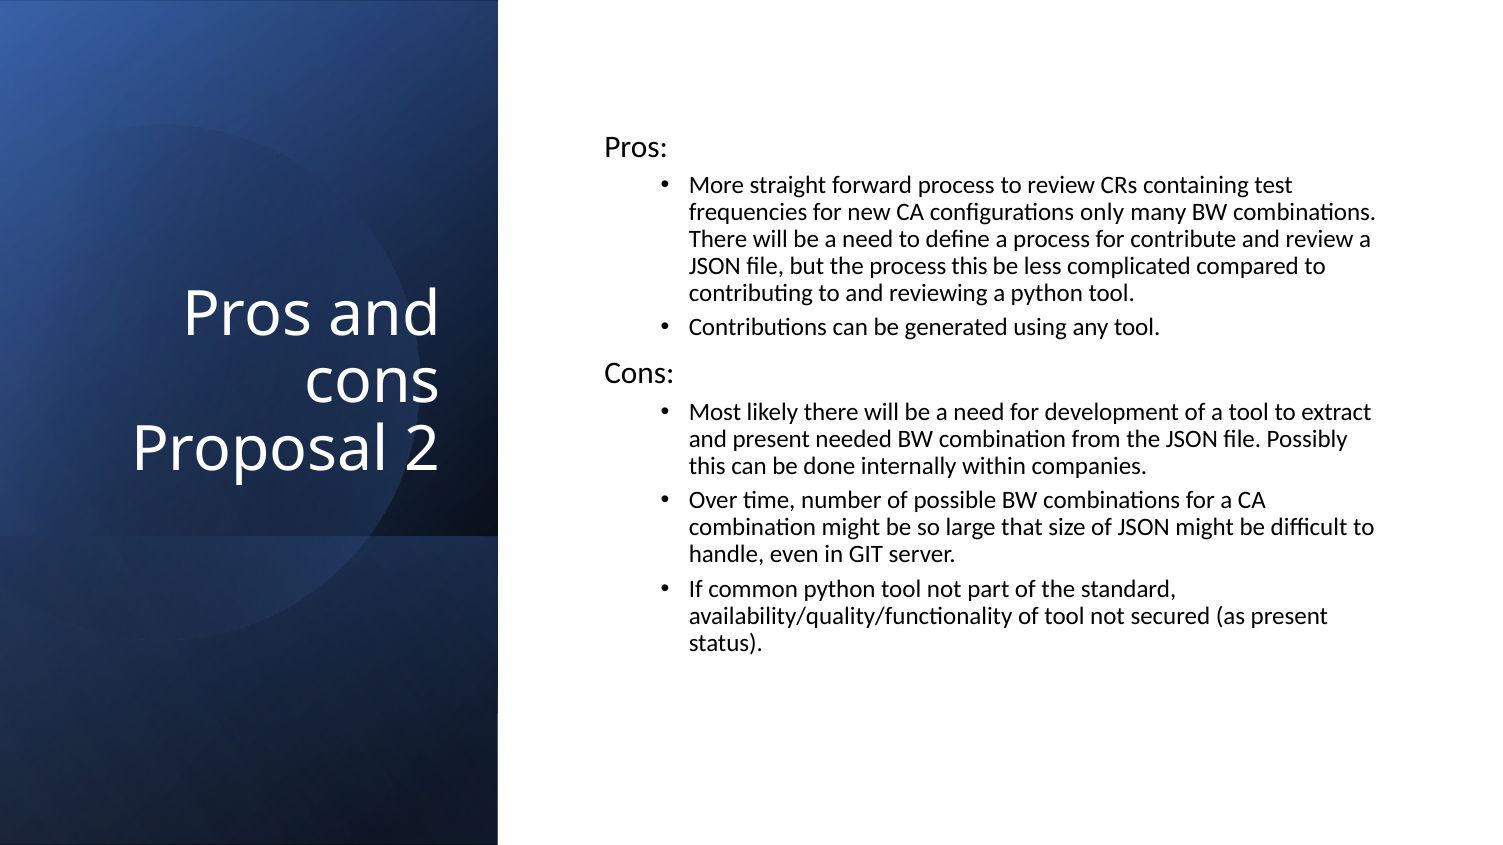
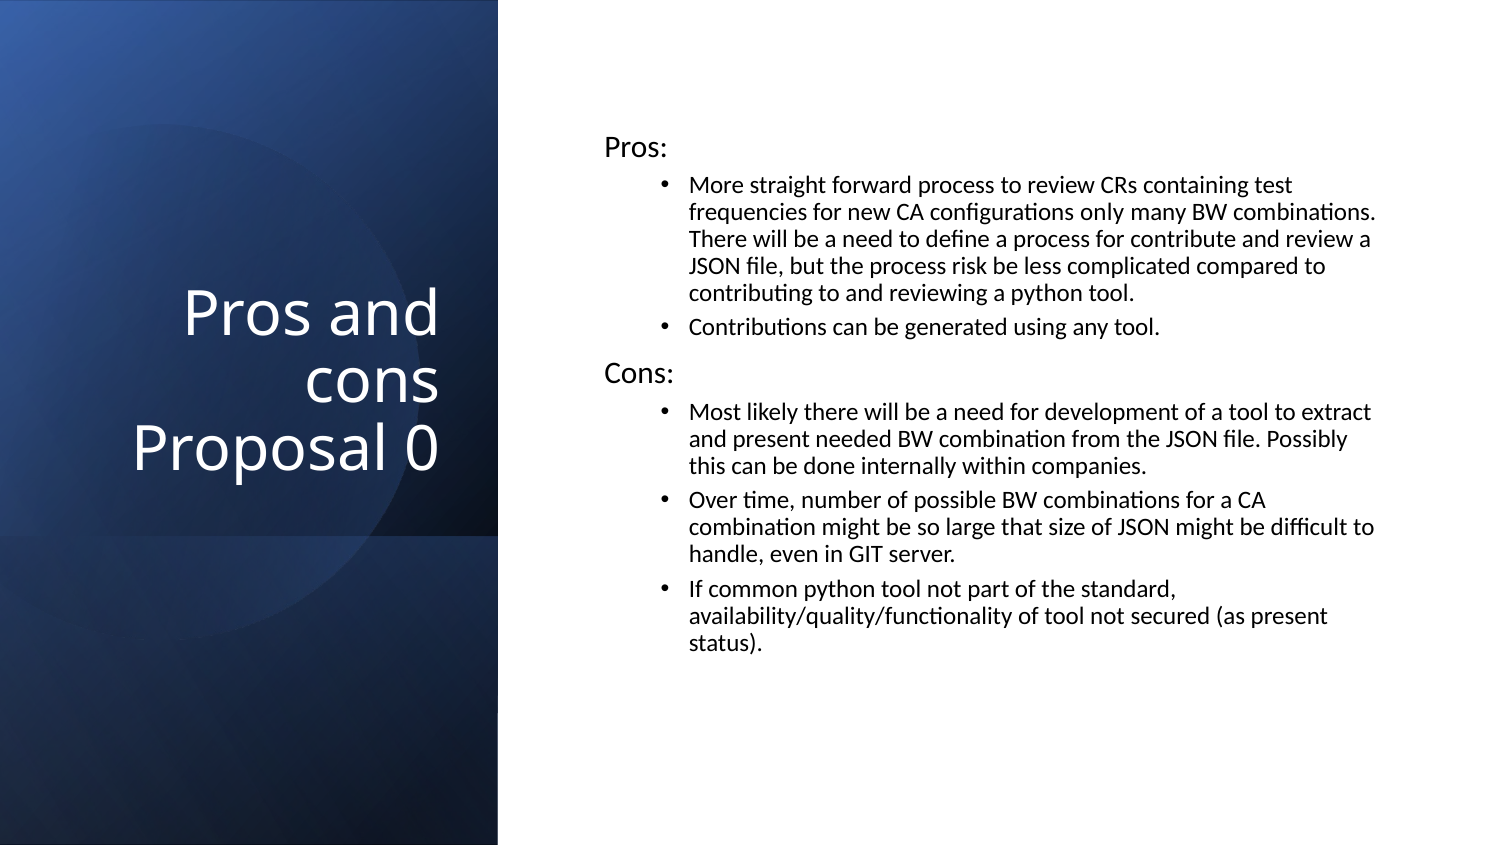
process this: this -> risk
2: 2 -> 0
